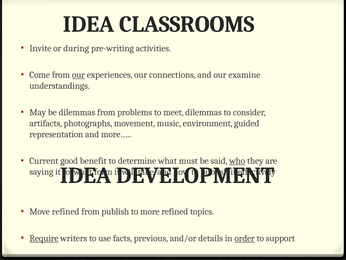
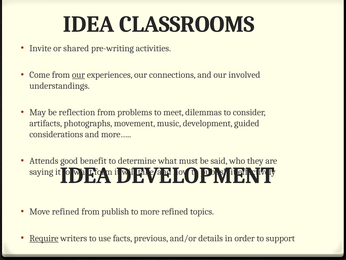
during: during -> shared
examine: examine -> involved
be dilemmas: dilemmas -> reflection
music environment: environment -> development
representation: representation -> considerations
Current: Current -> Attends
who underline: present -> none
order underline: present -> none
